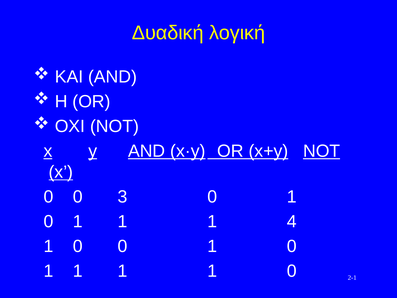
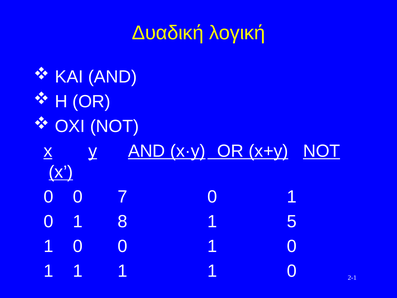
3: 3 -> 7
1 at (123, 221): 1 -> 8
4: 4 -> 5
